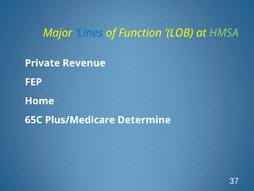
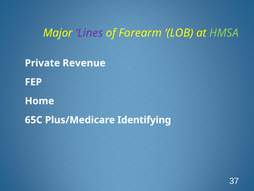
Lines colour: blue -> purple
Function: Function -> Forearm
Determine: Determine -> Identifying
